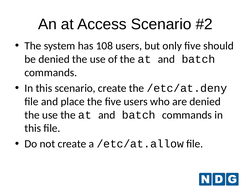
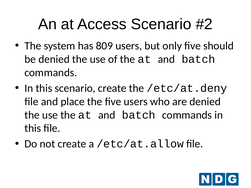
108: 108 -> 809
